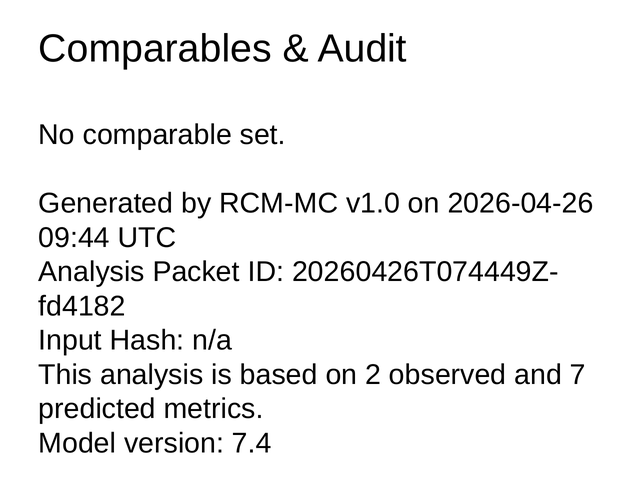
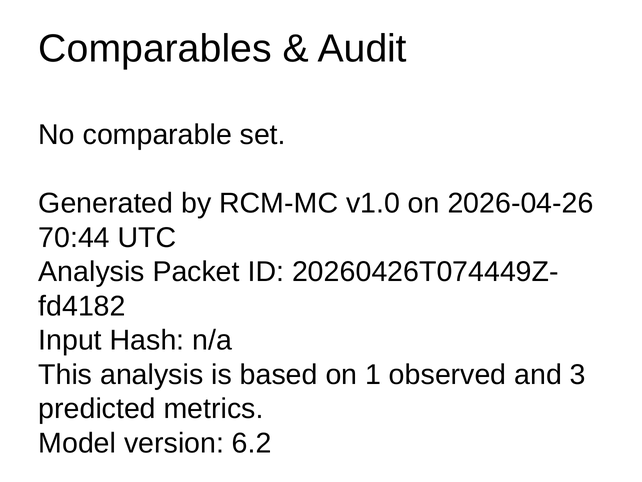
09:44: 09:44 -> 70:44
2: 2 -> 1
7: 7 -> 3
7.4: 7.4 -> 6.2
